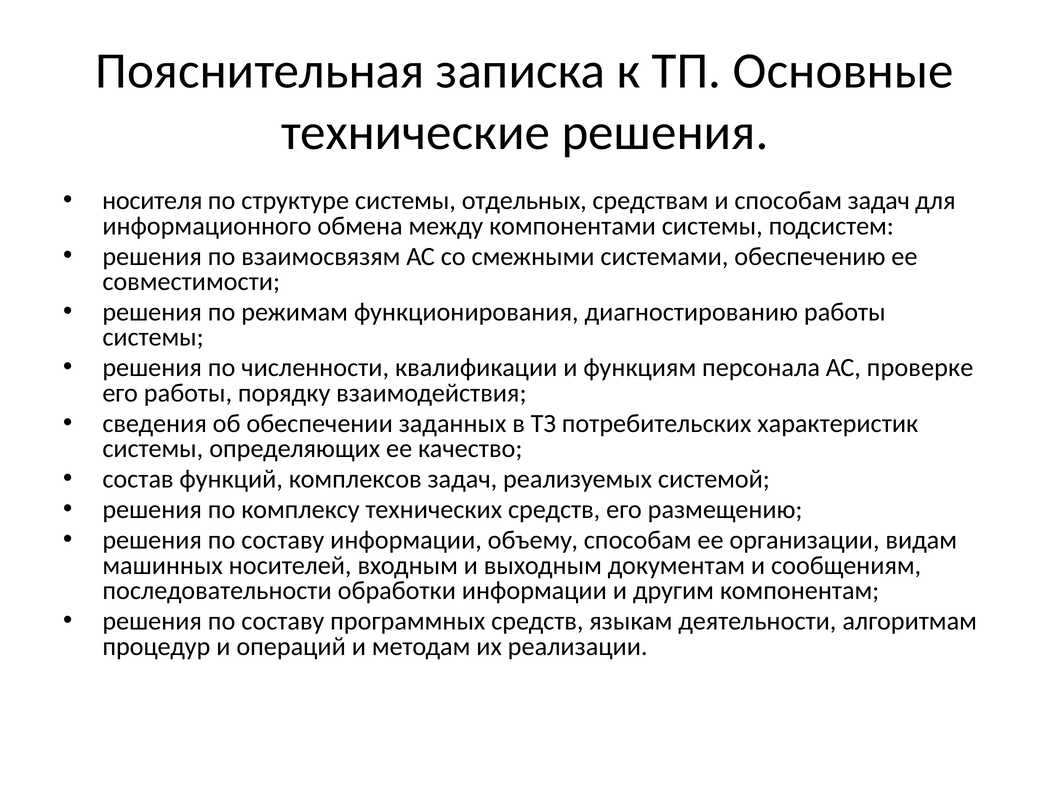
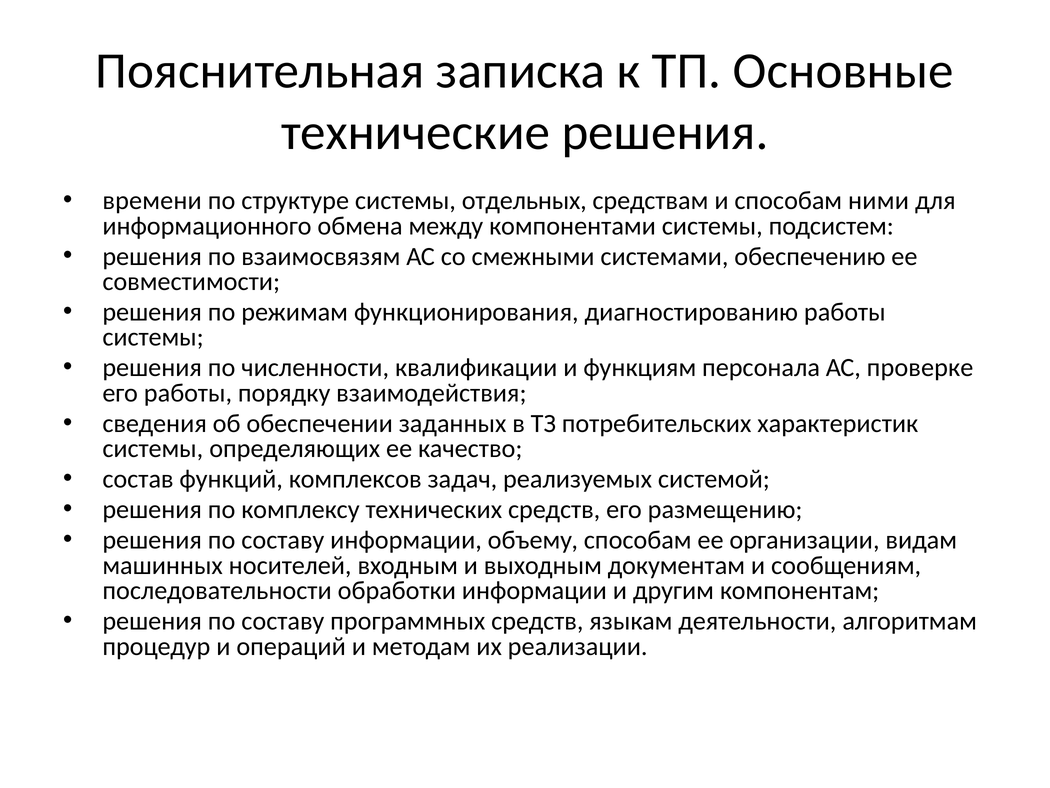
носителя: носителя -> времени
способам задач: задач -> ними
